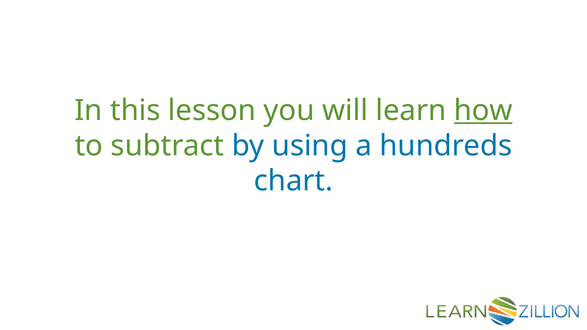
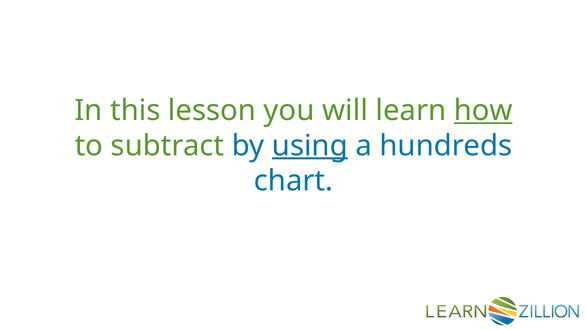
using underline: none -> present
